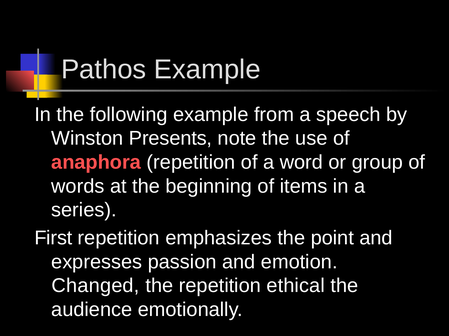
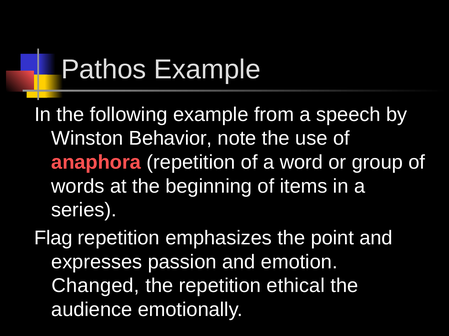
Presents: Presents -> Behavior
First: First -> Flag
